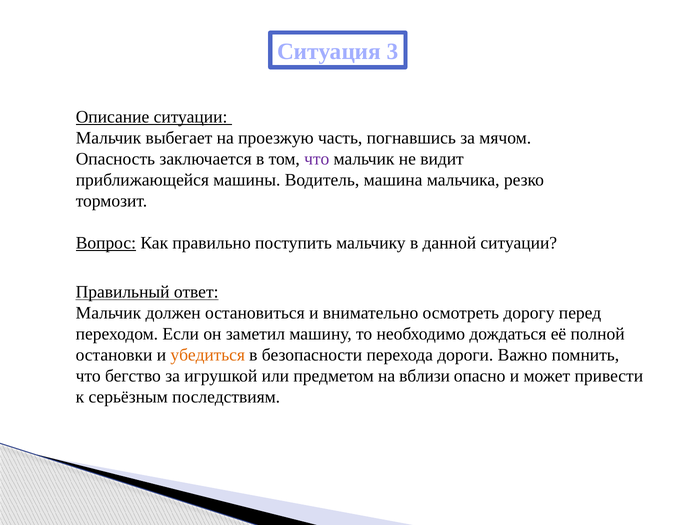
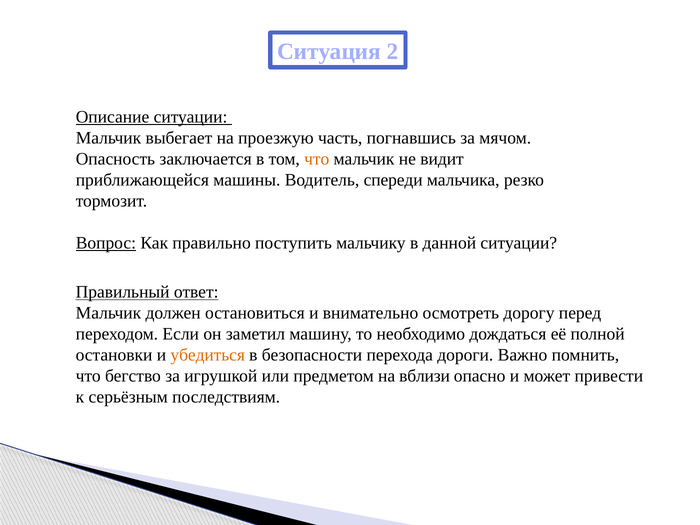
3: 3 -> 2
что at (317, 159) colour: purple -> orange
машина: машина -> спереди
